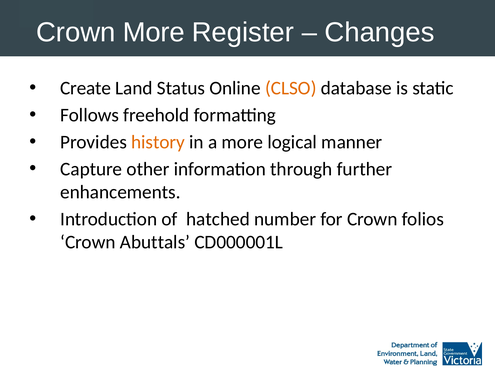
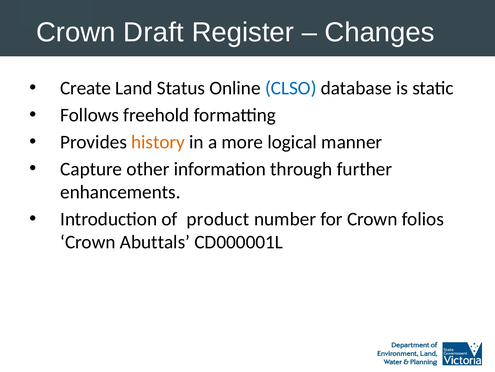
Crown More: More -> Draft
CLSO colour: orange -> blue
hatched: hatched -> product
